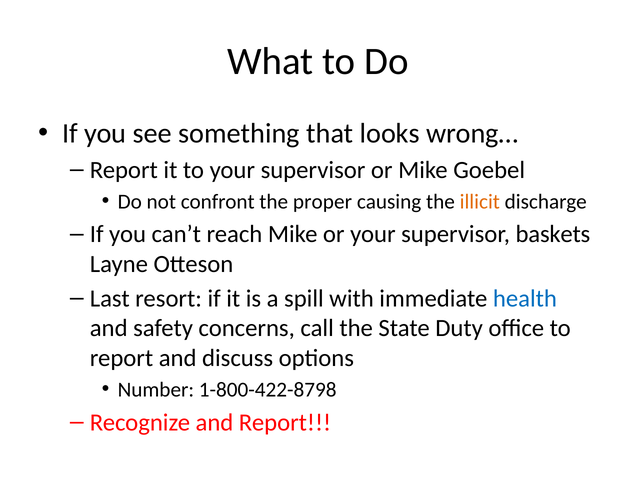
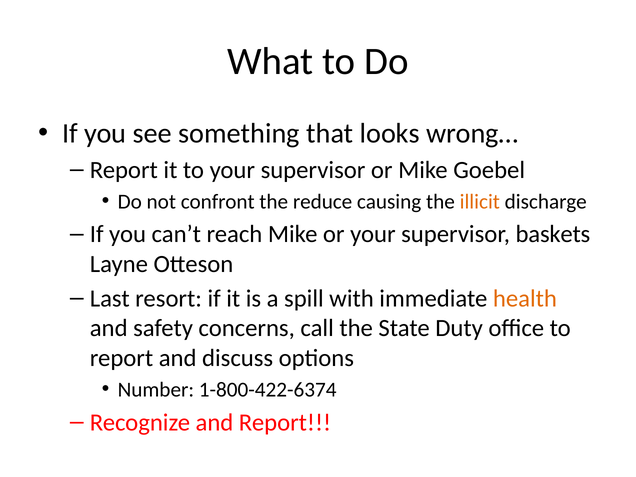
proper: proper -> reduce
health colour: blue -> orange
1-800-422-8798: 1-800-422-8798 -> 1-800-422-6374
